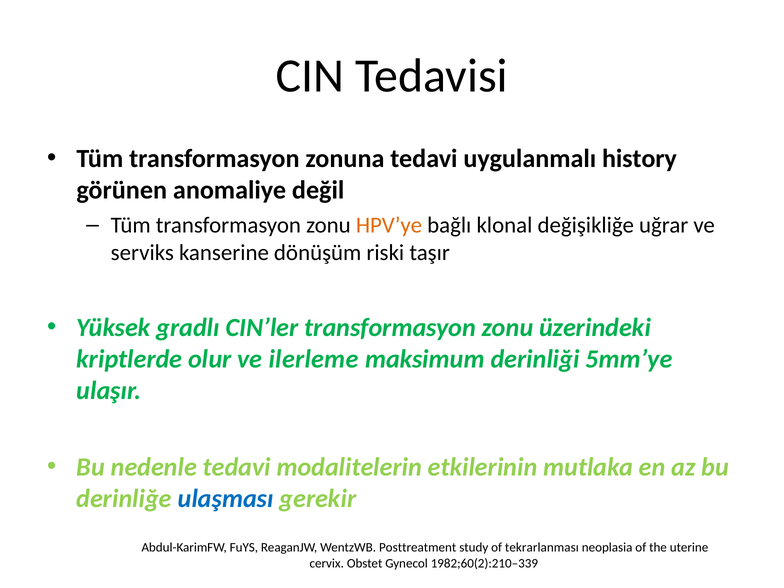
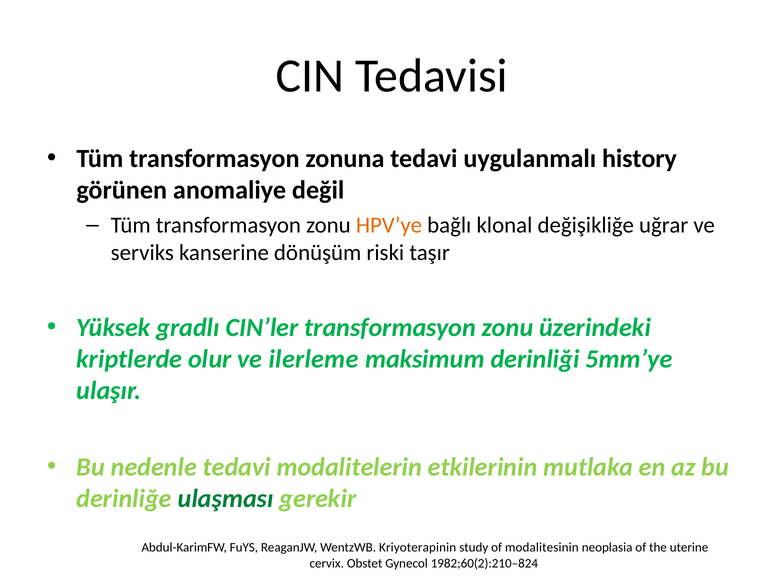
ulaşması colour: blue -> green
Posttreatment: Posttreatment -> Kriyoterapinin
tekrarlanması: tekrarlanması -> modalitesinin
1982;60(2):210–339: 1982;60(2):210–339 -> 1982;60(2):210–824
